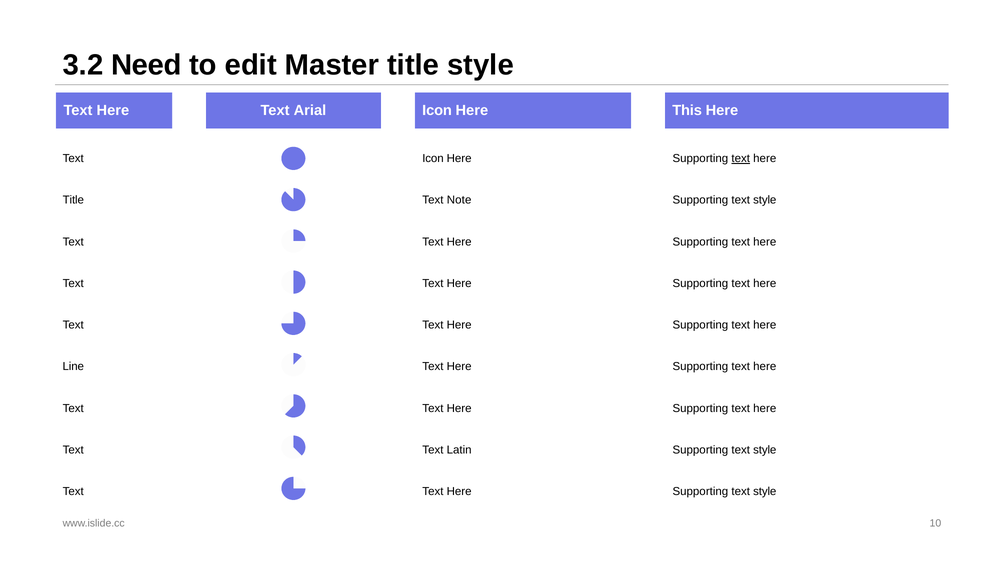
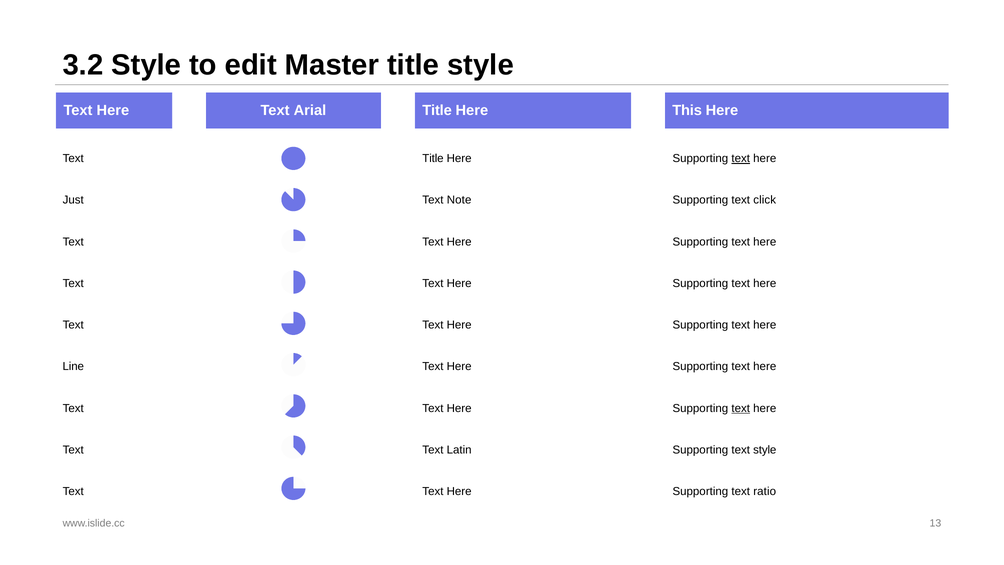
3.2 Need: Need -> Style
Icon at (437, 110): Icon -> Title
Icon at (433, 158): Icon -> Title
Title at (73, 200): Title -> Just
style at (765, 200): style -> click
text at (741, 408) underline: none -> present
style at (765, 491): style -> ratio
10: 10 -> 13
